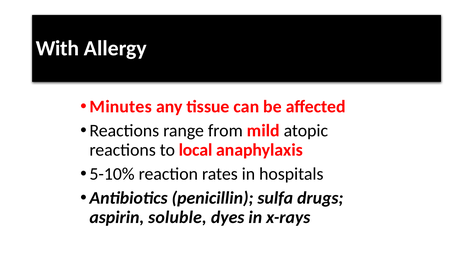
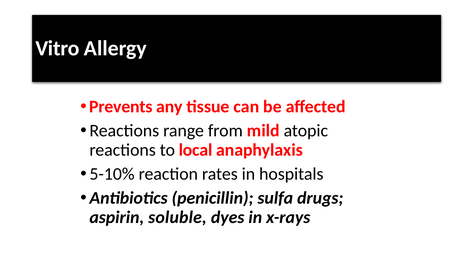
With: With -> Vitro
Minutes: Minutes -> Prevents
